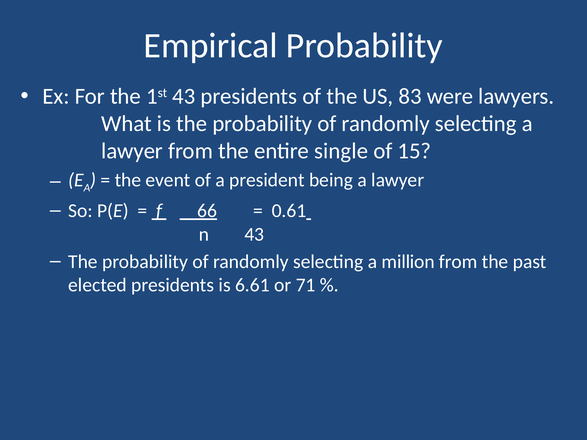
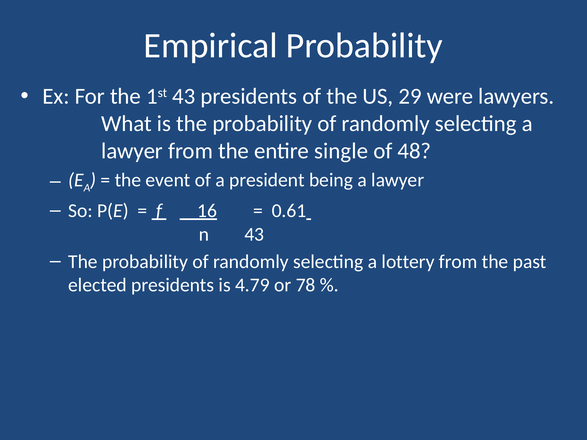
83: 83 -> 29
15: 15 -> 48
66: 66 -> 16
million: million -> lottery
6.61: 6.61 -> 4.79
71: 71 -> 78
